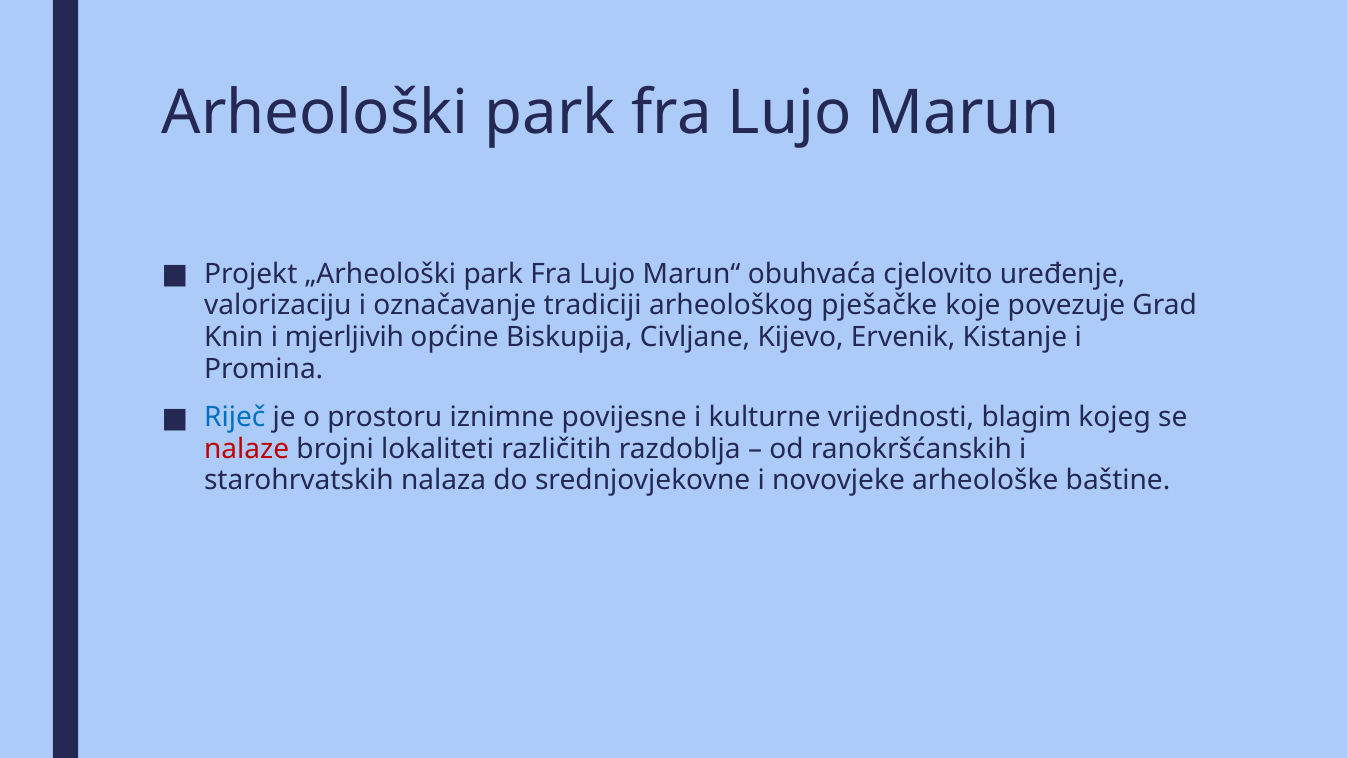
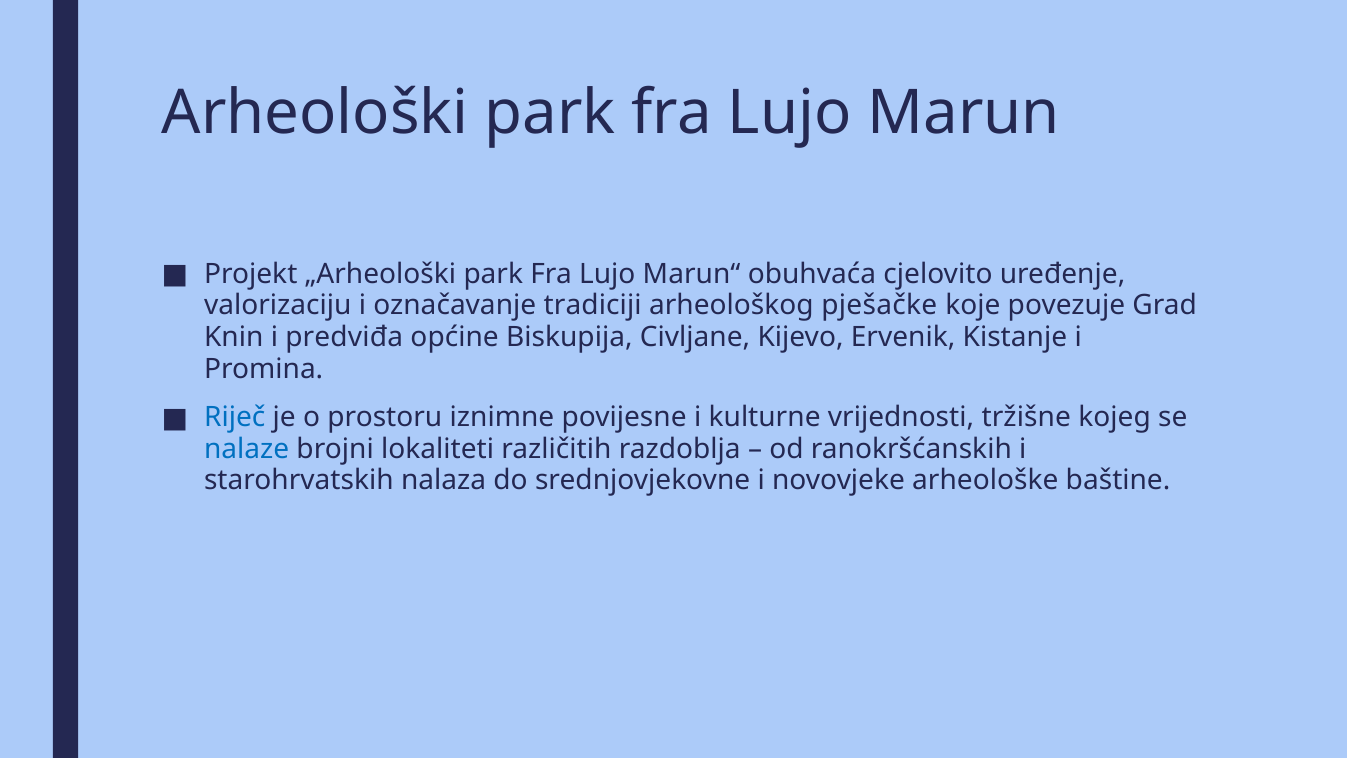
mjerljivih: mjerljivih -> predviđa
blagim: blagim -> tržišne
nalaze colour: red -> blue
